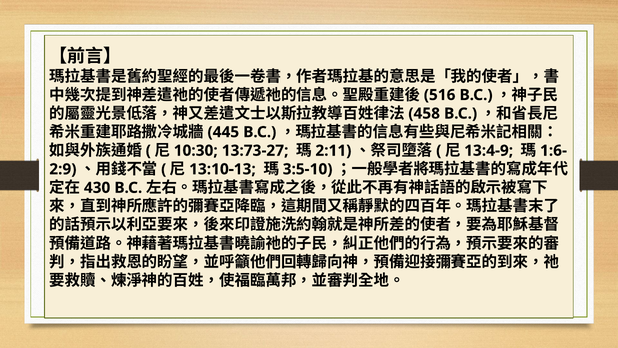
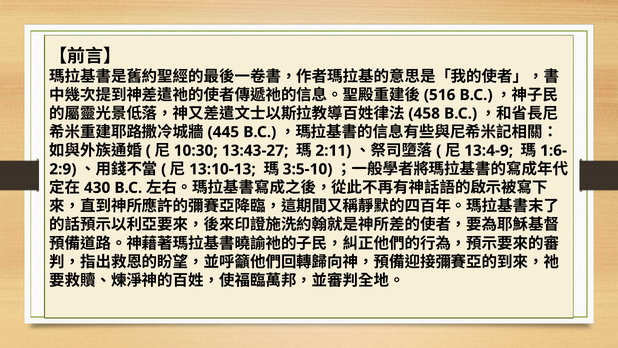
13:73-27: 13:73-27 -> 13:43-27
